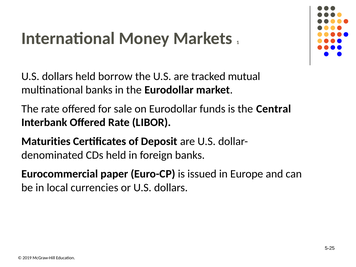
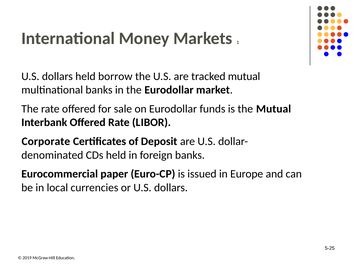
the Central: Central -> Mutual
Maturities: Maturities -> Corporate
